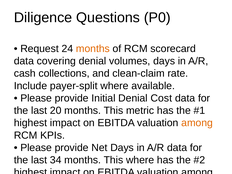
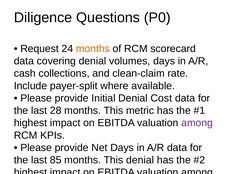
20: 20 -> 28
among at (197, 123) colour: orange -> purple
34: 34 -> 85
This where: where -> denial
